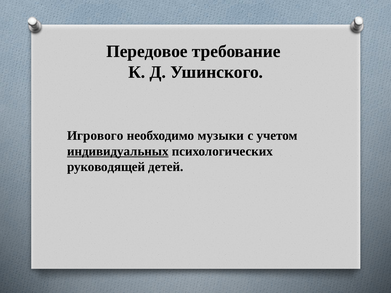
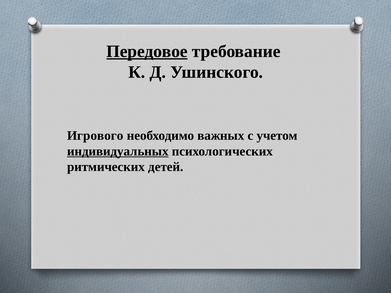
Передовое underline: none -> present
музыки: музыки -> важных
руководящей: руководящей -> ритмических
